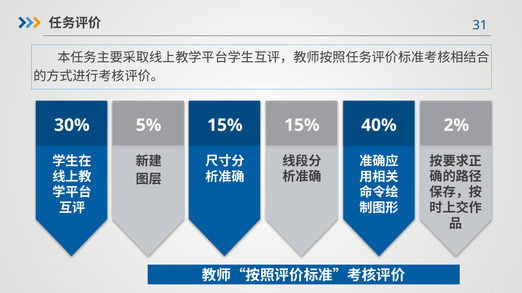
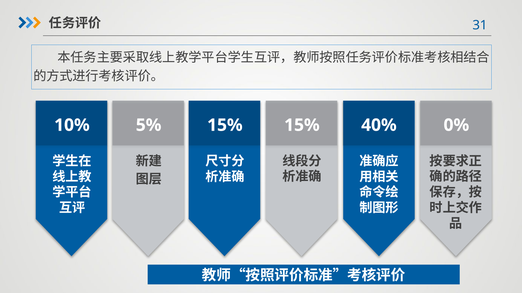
30%: 30% -> 10%
2%: 2% -> 0%
